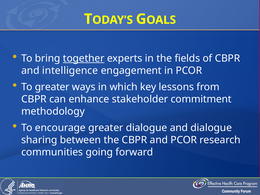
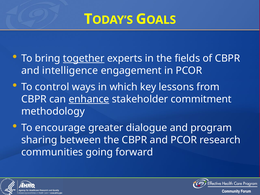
To greater: greater -> control
enhance underline: none -> present
and dialogue: dialogue -> program
